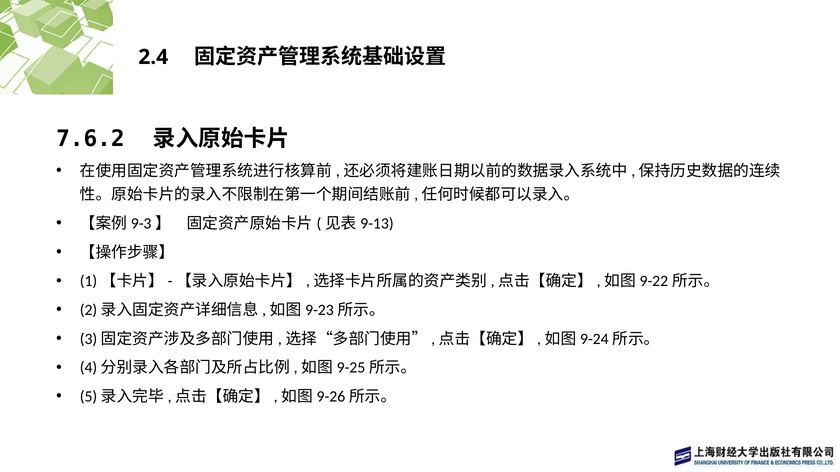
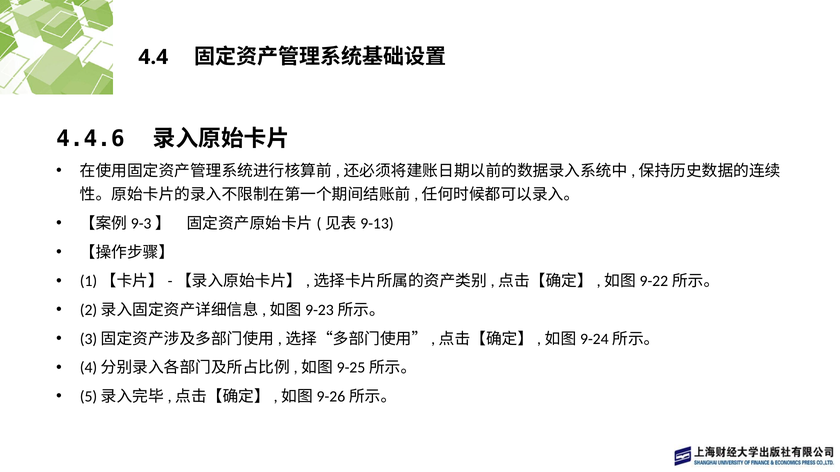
2.4: 2.4 -> 4.4
7.6.2: 7.6.2 -> 4.4.6
